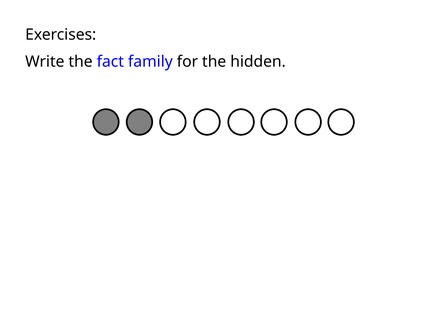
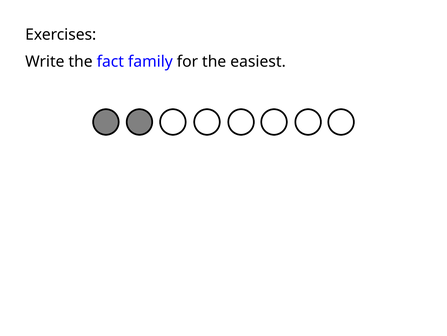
hidden: hidden -> easiest
